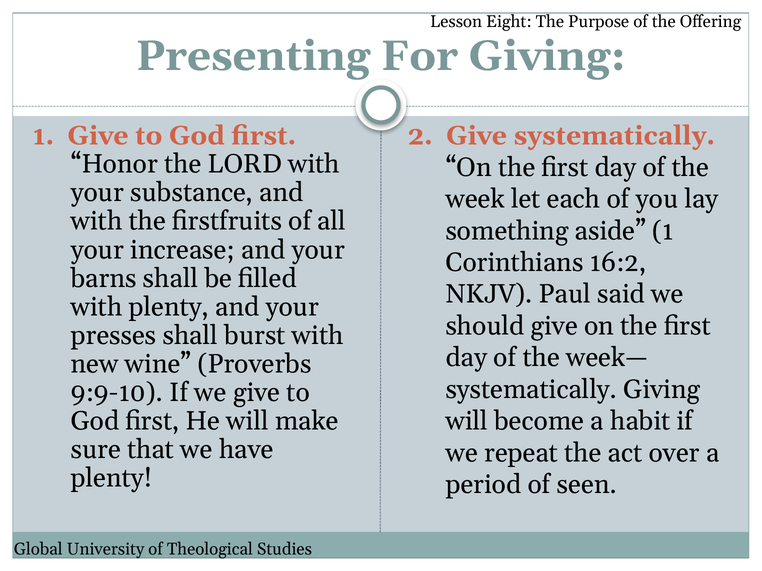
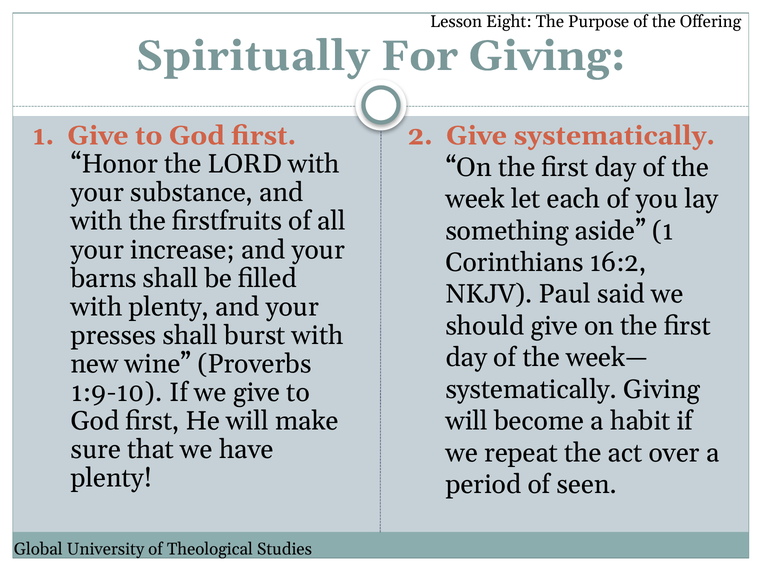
Presenting: Presenting -> Spiritually
9:9-10: 9:9-10 -> 1:9-10
